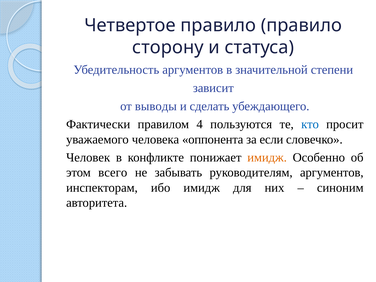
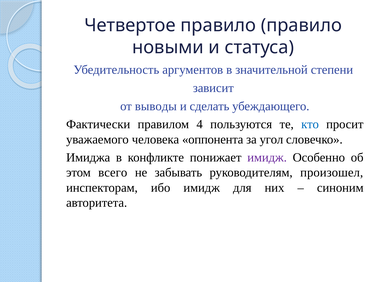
сторону: сторону -> новыми
если: если -> угол
Человек: Человек -> Имиджа
имидж at (267, 158) colour: orange -> purple
руководителям аргументов: аргументов -> произошел
